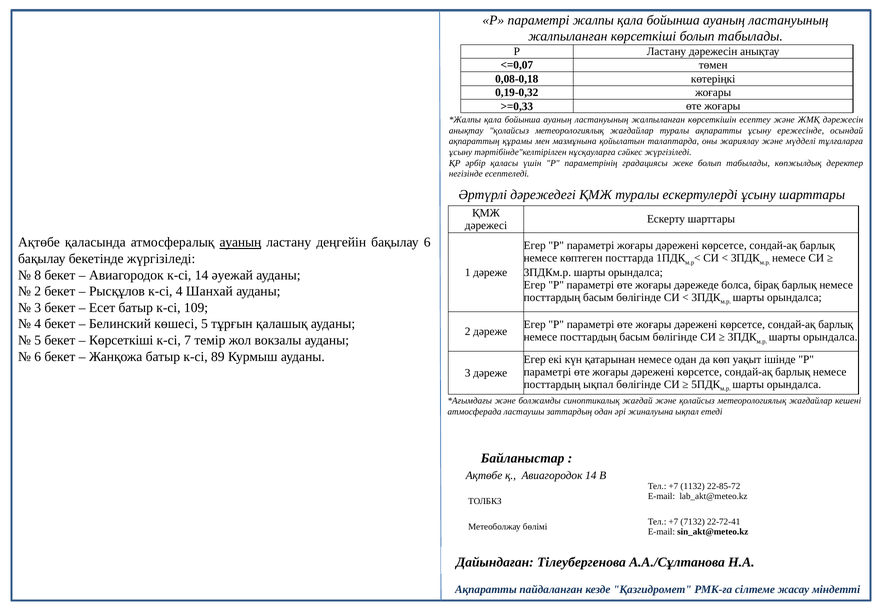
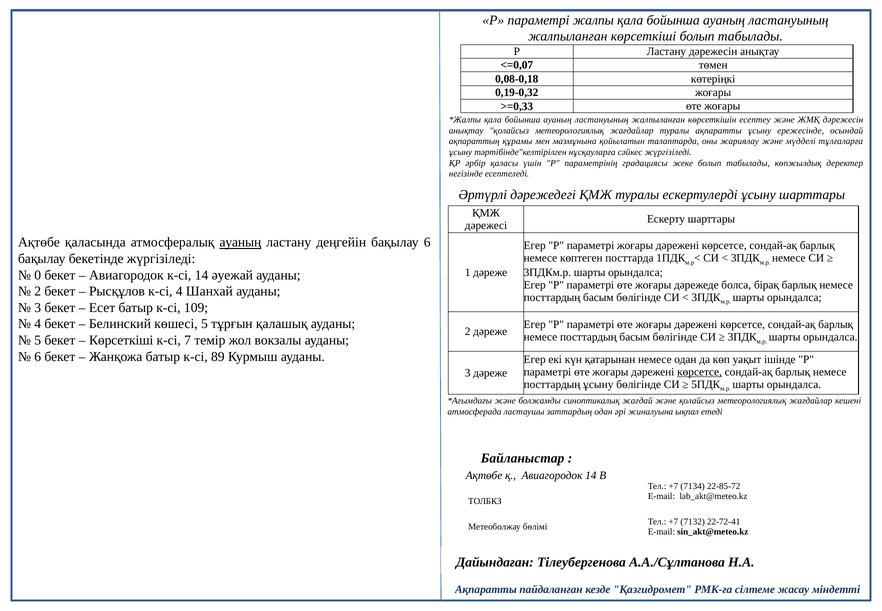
8: 8 -> 0
көрсетсе at (700, 372) underline: none -> present
посттардың ықпал: ықпал -> ұсыну
1132: 1132 -> 7134
